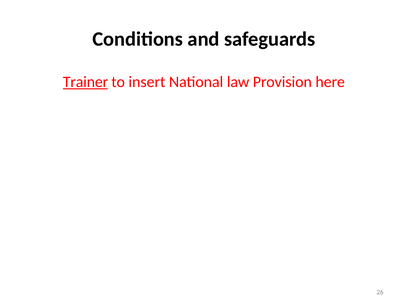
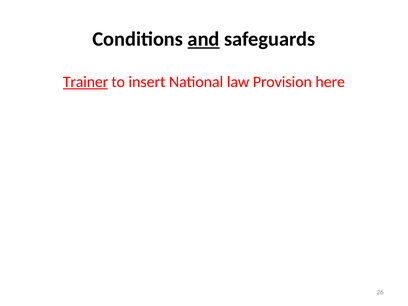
and underline: none -> present
